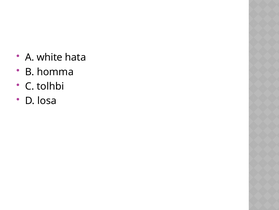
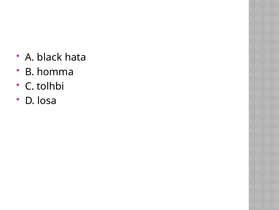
A white: white -> black
